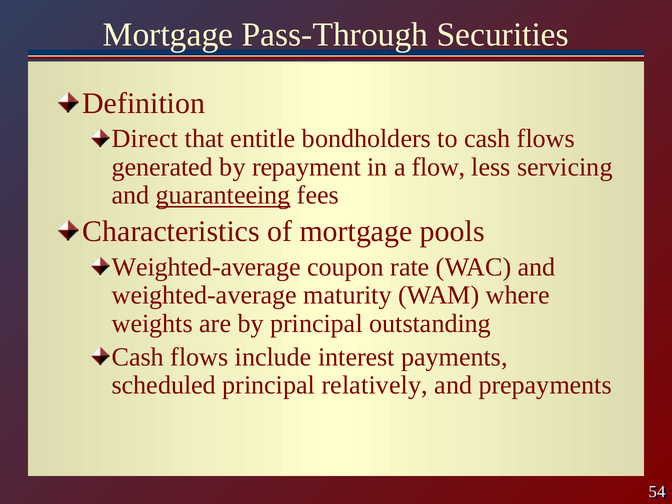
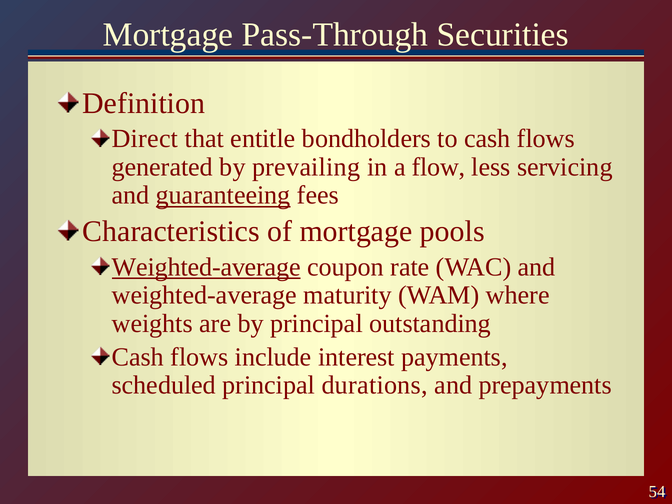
repayment: repayment -> prevailing
Weighted-average at (206, 267) underline: none -> present
relatively: relatively -> durations
